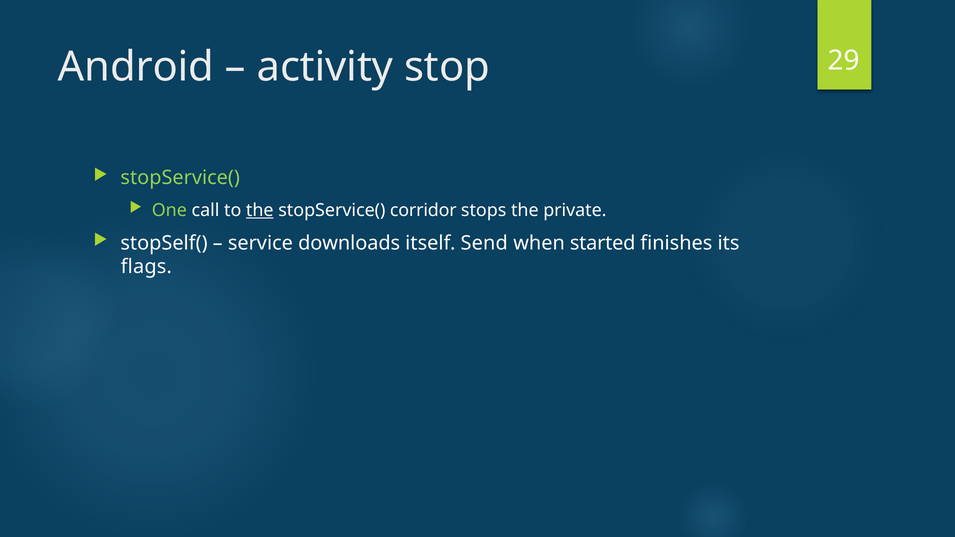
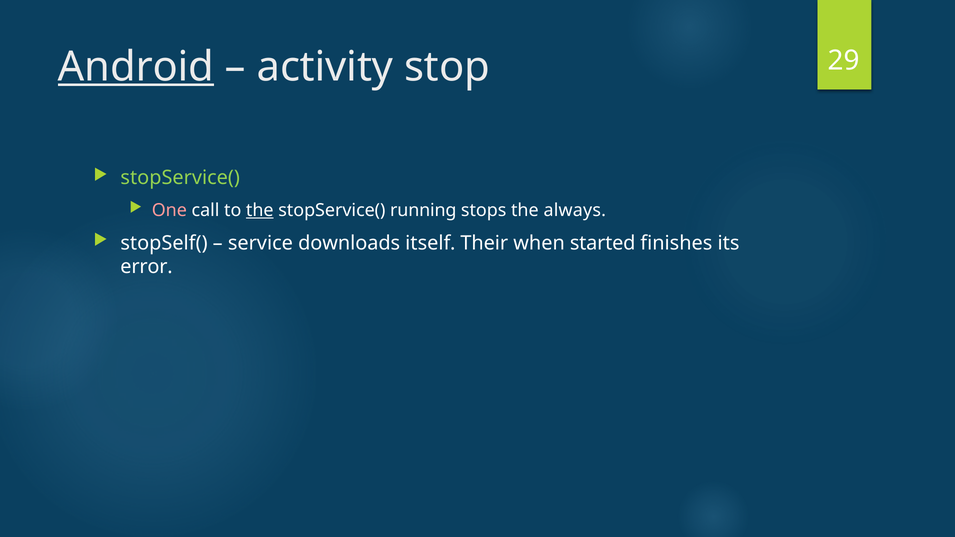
Android underline: none -> present
One colour: light green -> pink
corridor: corridor -> running
private: private -> always
Send: Send -> Their
flags: flags -> error
